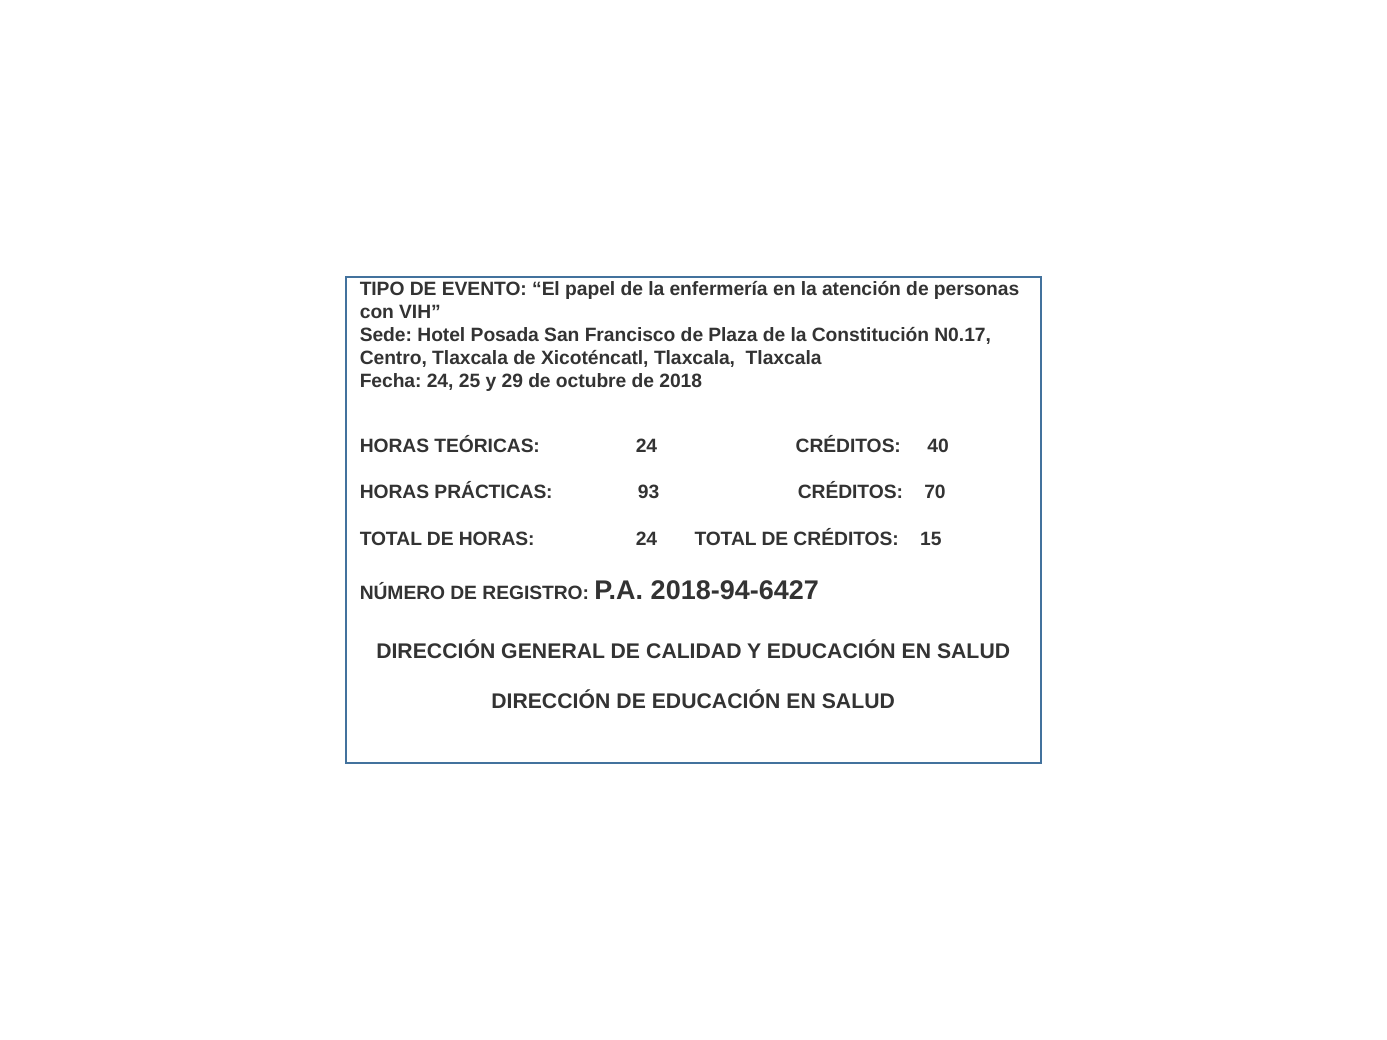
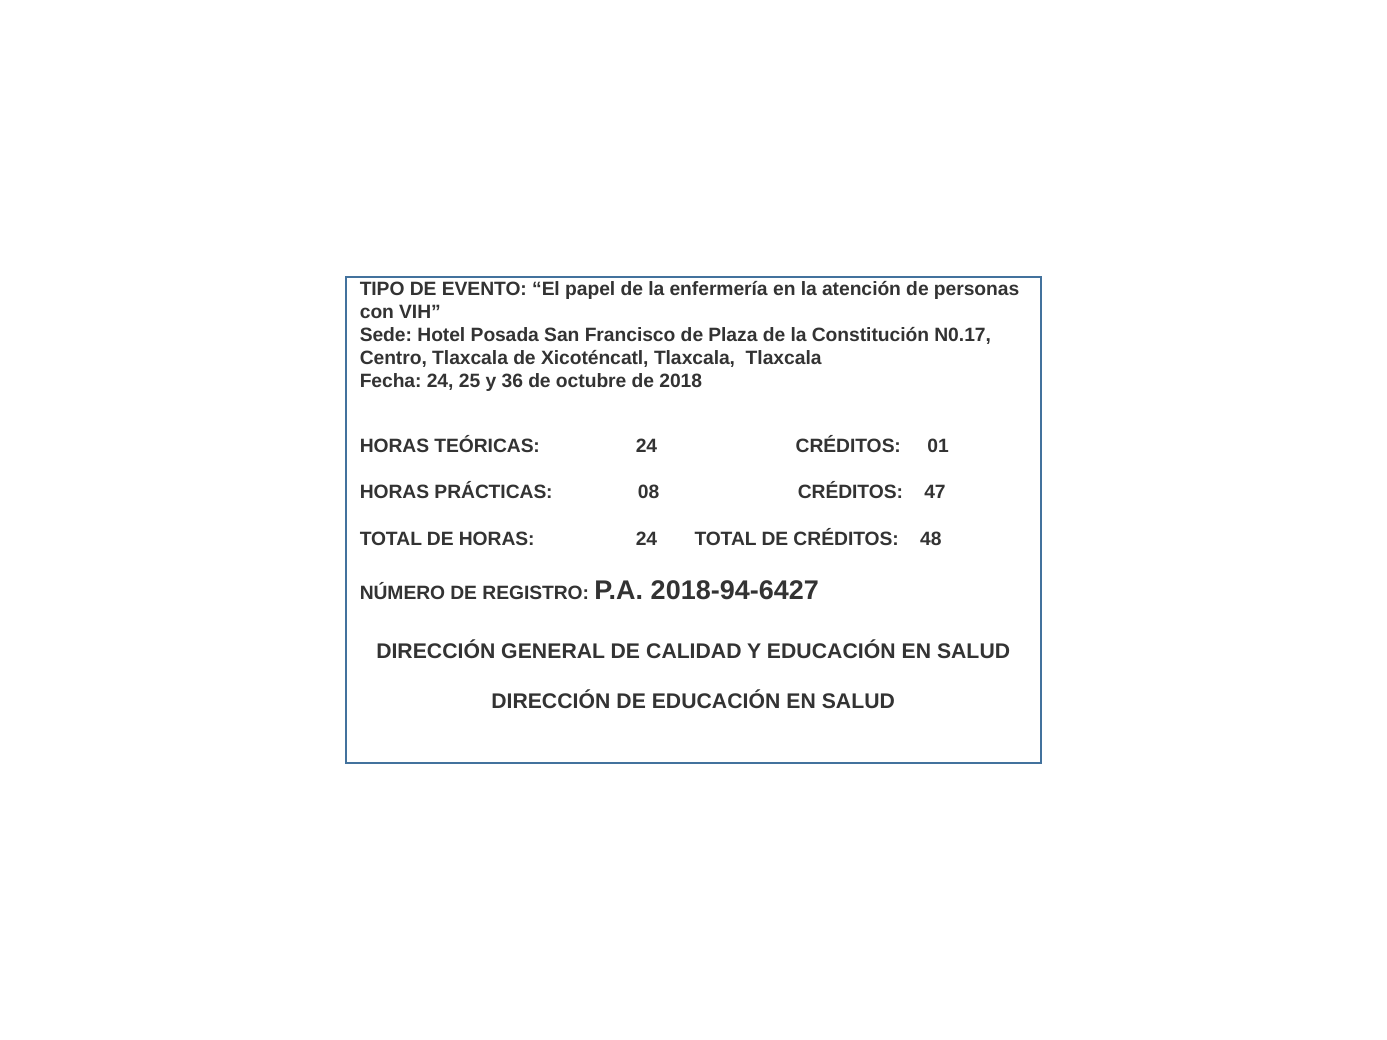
29: 29 -> 36
40: 40 -> 01
93: 93 -> 08
70: 70 -> 47
15: 15 -> 48
